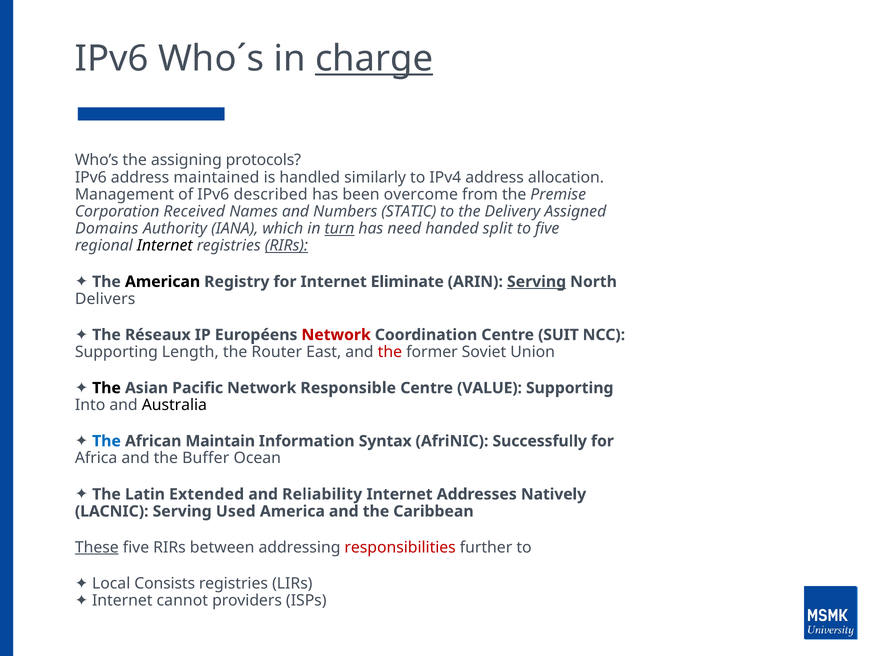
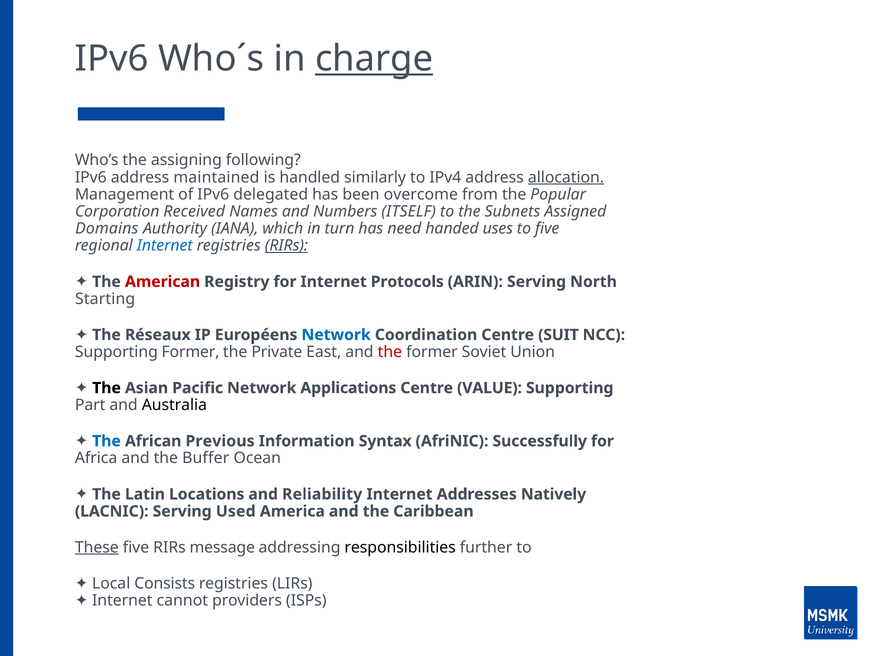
protocols: protocols -> following
allocation underline: none -> present
described: described -> delegated
Premise: Premise -> Popular
STATIC: STATIC -> ITSELF
Delivery: Delivery -> Subnets
turn underline: present -> none
split: split -> uses
Internet at (165, 246) colour: black -> blue
American colour: black -> red
Eliminate: Eliminate -> Protocols
Serving at (537, 282) underline: present -> none
Delivers: Delivers -> Starting
Network at (336, 335) colour: red -> blue
Supporting Length: Length -> Former
Router: Router -> Private
Responsible: Responsible -> Applications
Into: Into -> Part
Maintain: Maintain -> Previous
Extended: Extended -> Locations
between: between -> message
responsibilities colour: red -> black
